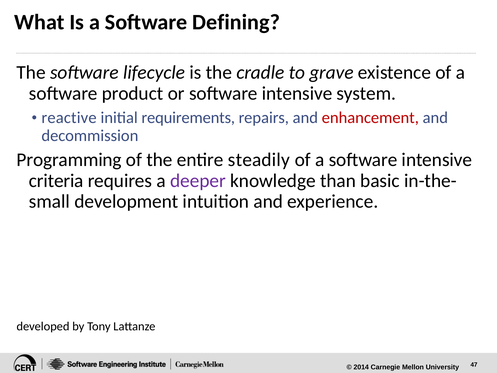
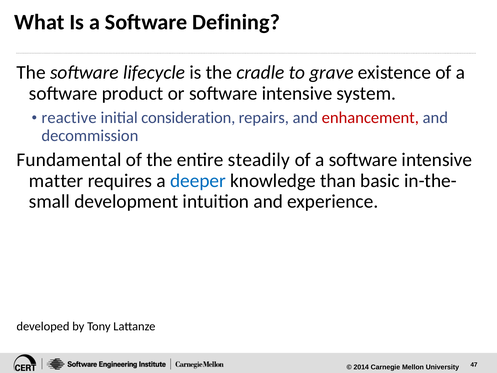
requirements: requirements -> consideration
Programming: Programming -> Fundamental
criteria: criteria -> matter
deeper colour: purple -> blue
